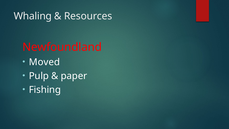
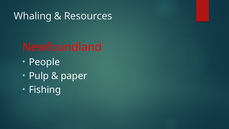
Moved: Moved -> People
